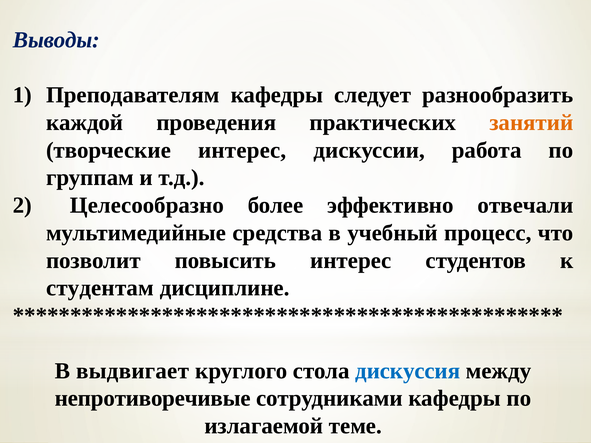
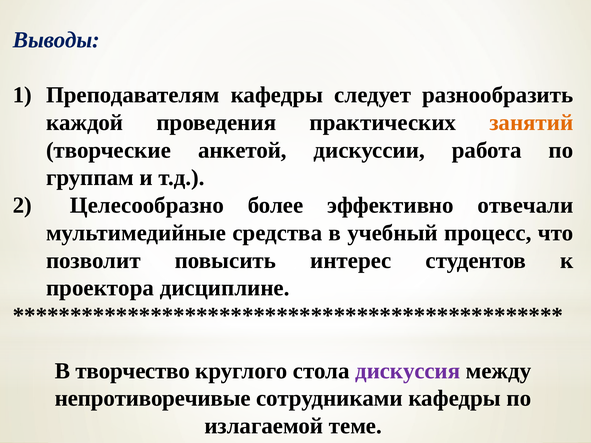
творческие интерес: интерес -> анкетой
студентам: студентам -> проектора
выдвигает: выдвигает -> творчество
дискуссия colour: blue -> purple
